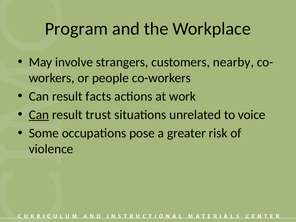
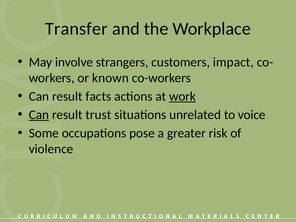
Program: Program -> Transfer
nearby: nearby -> impact
people: people -> known
work underline: none -> present
